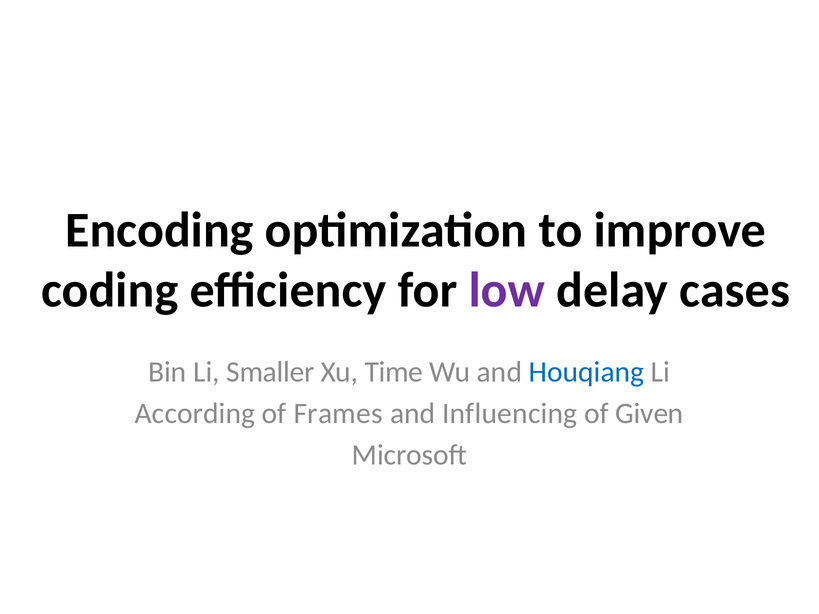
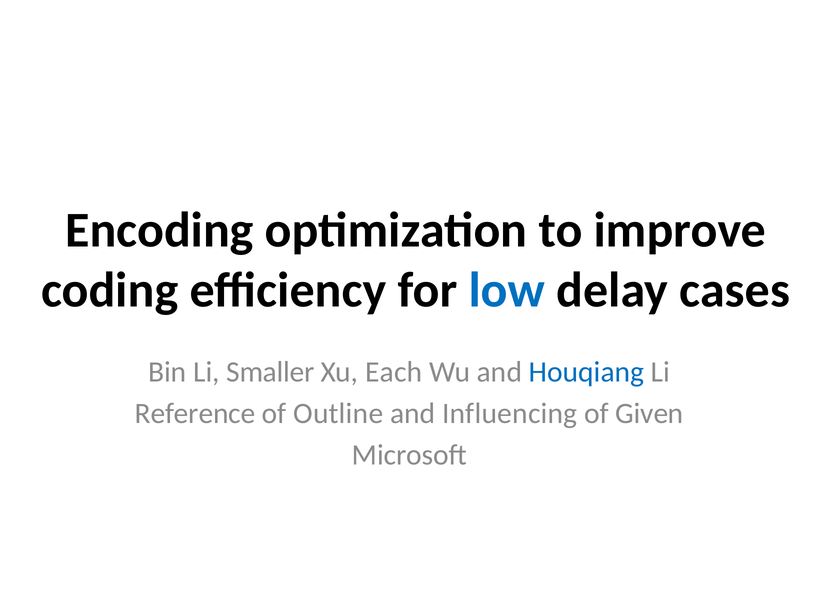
low colour: purple -> blue
Time: Time -> Each
According: According -> Reference
Frames: Frames -> Outline
